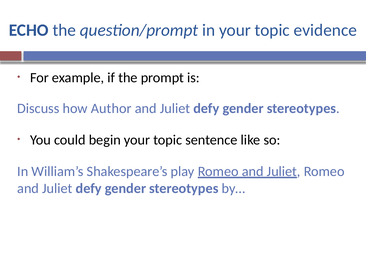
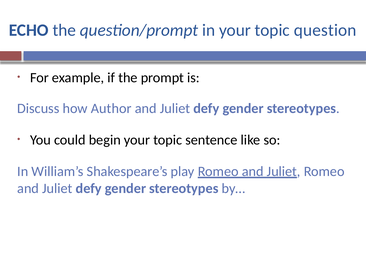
evidence: evidence -> question
